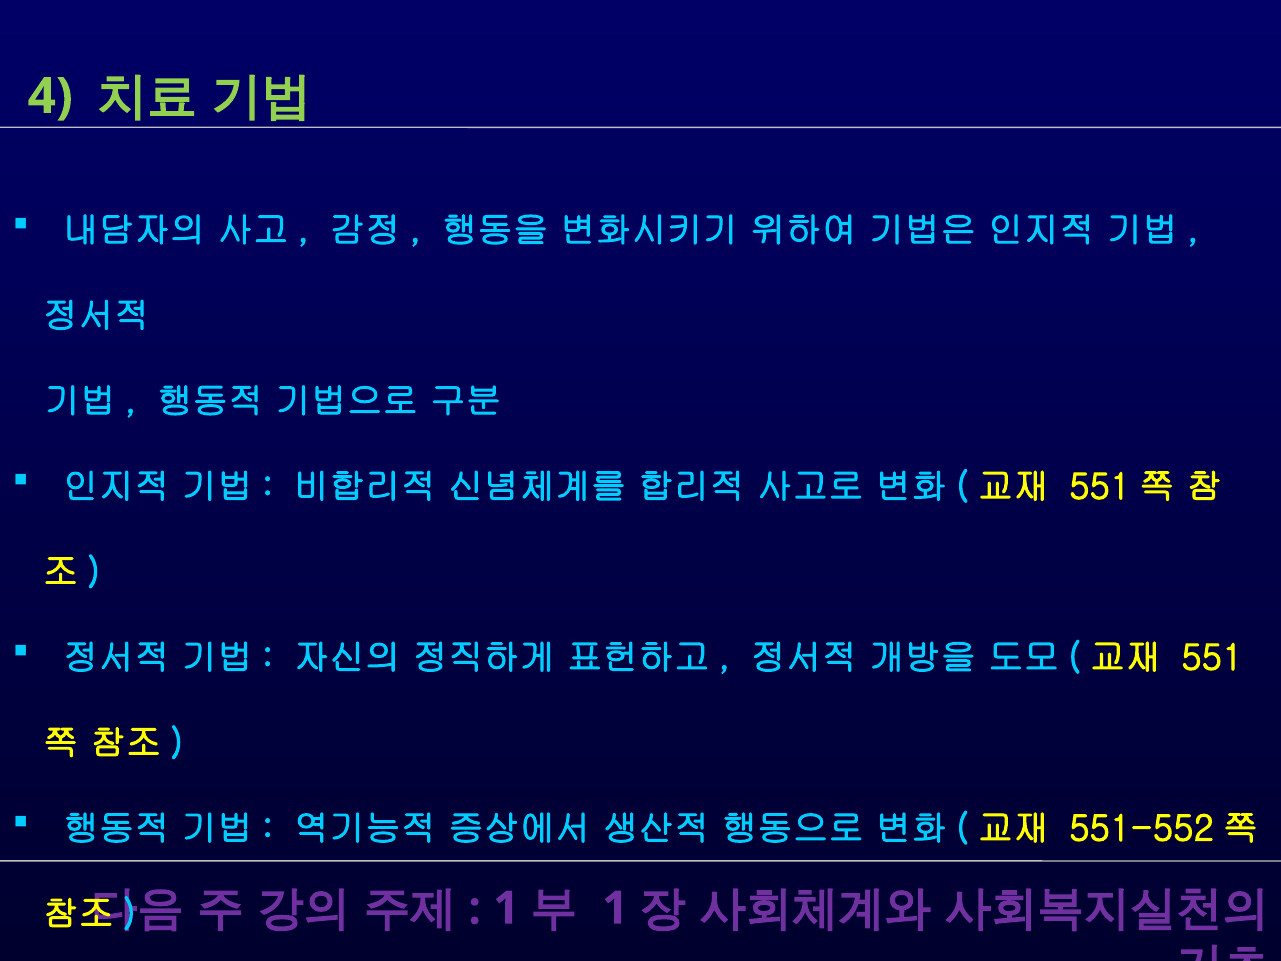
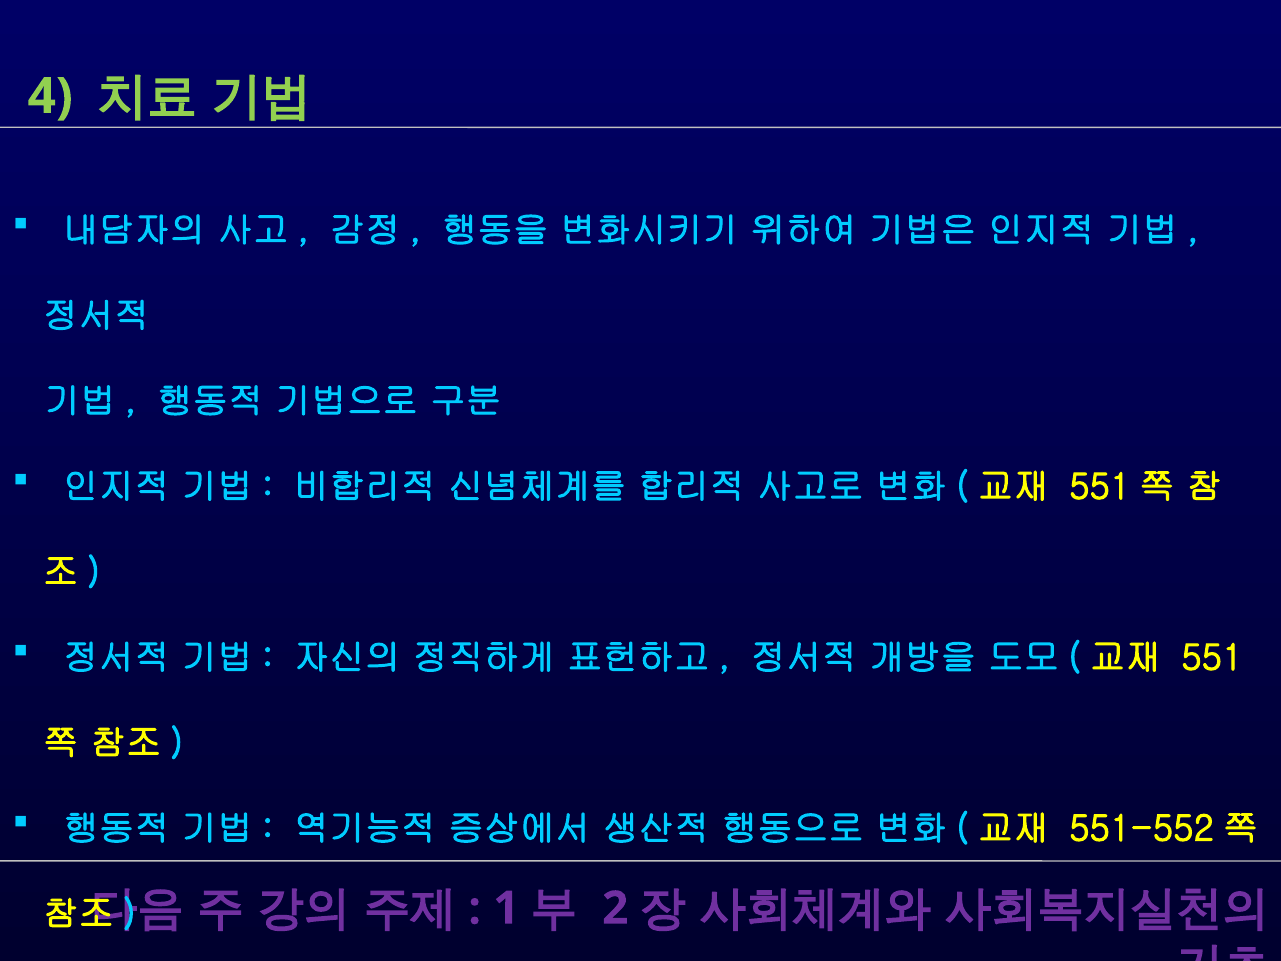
1 at (615, 908): 1 -> 2
